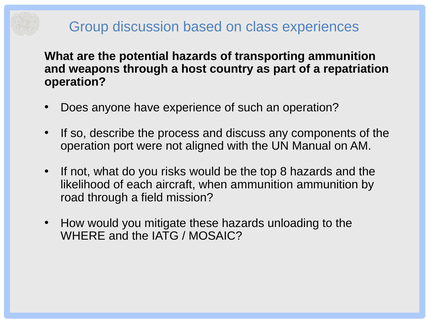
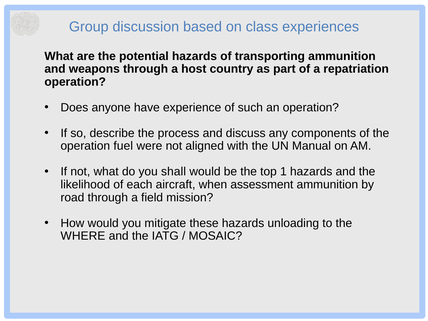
port: port -> fuel
risks: risks -> shall
8: 8 -> 1
when ammunition: ammunition -> assessment
